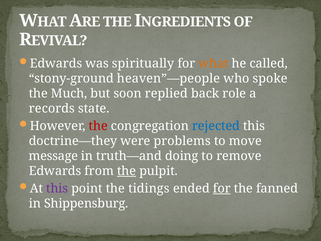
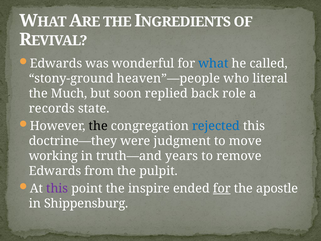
spiritually: spiritually -> wonderful
what colour: orange -> blue
spoke: spoke -> literal
the at (98, 126) colour: red -> black
problems: problems -> judgment
message: message -> working
doing: doing -> years
the at (127, 171) underline: present -> none
tidings: tidings -> inspire
fanned: fanned -> apostle
